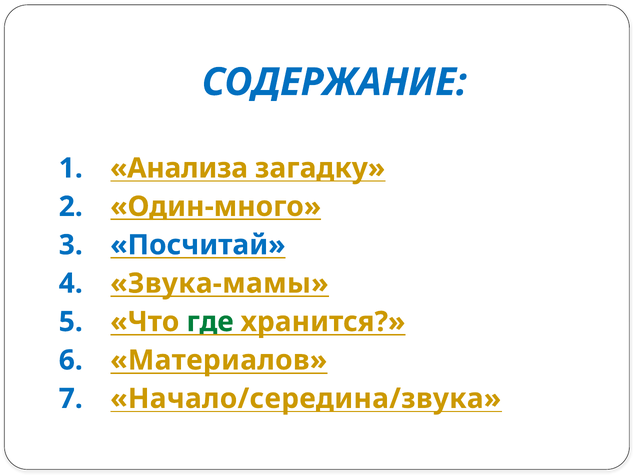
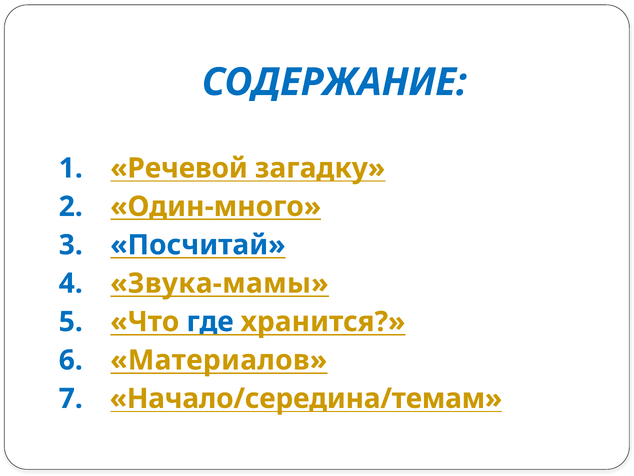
Анализа: Анализа -> Речевой
где colour: green -> blue
Начало/середина/звука: Начало/середина/звука -> Начало/середина/темам
